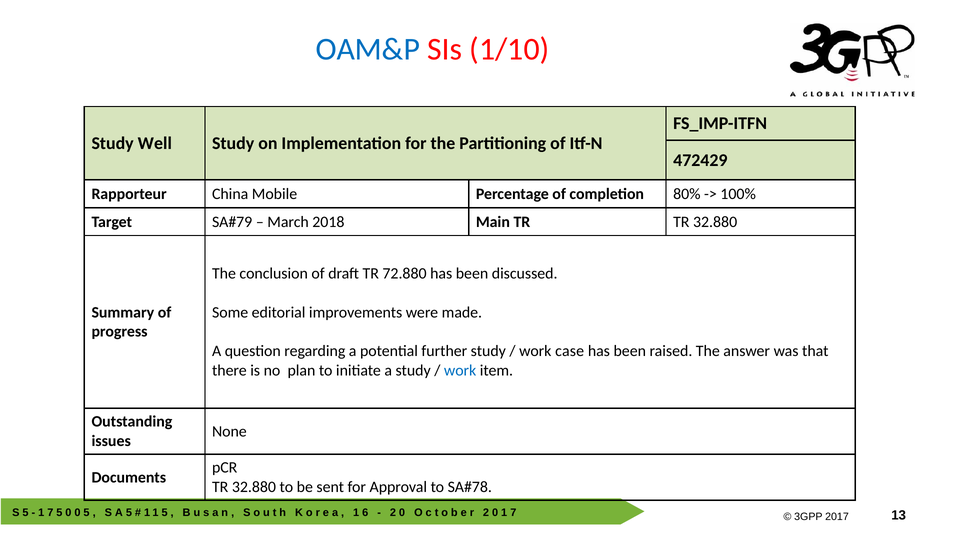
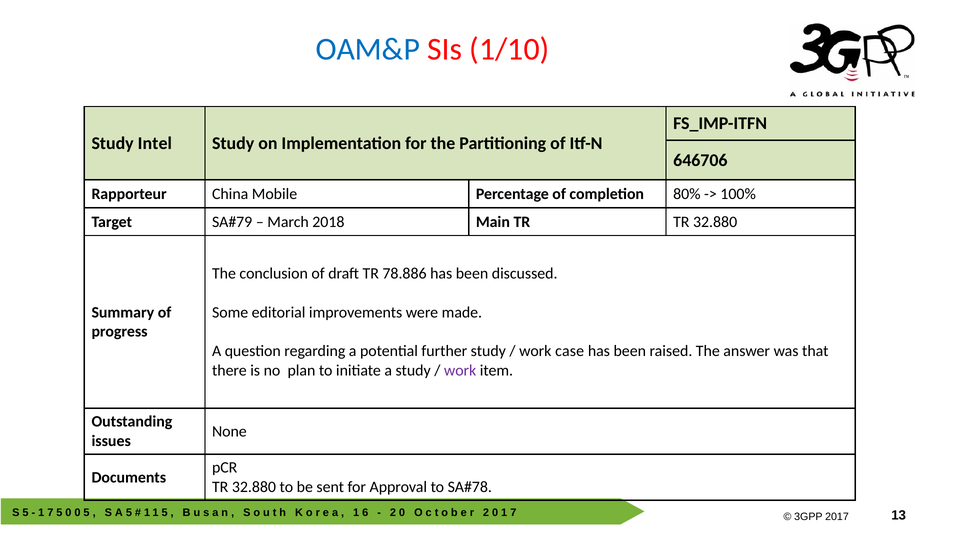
Well: Well -> Intel
472429: 472429 -> 646706
72.880: 72.880 -> 78.886
work at (460, 370) colour: blue -> purple
